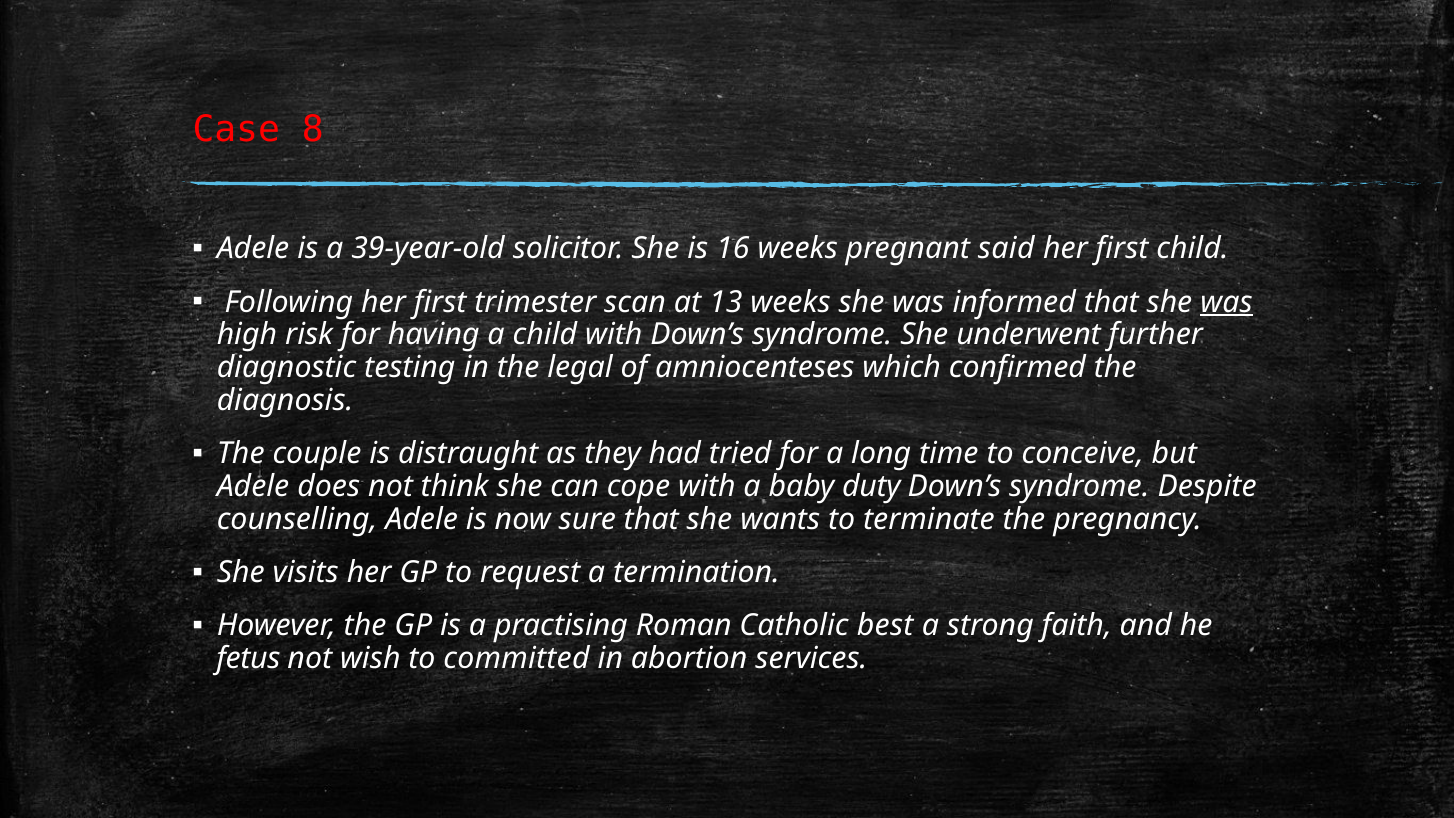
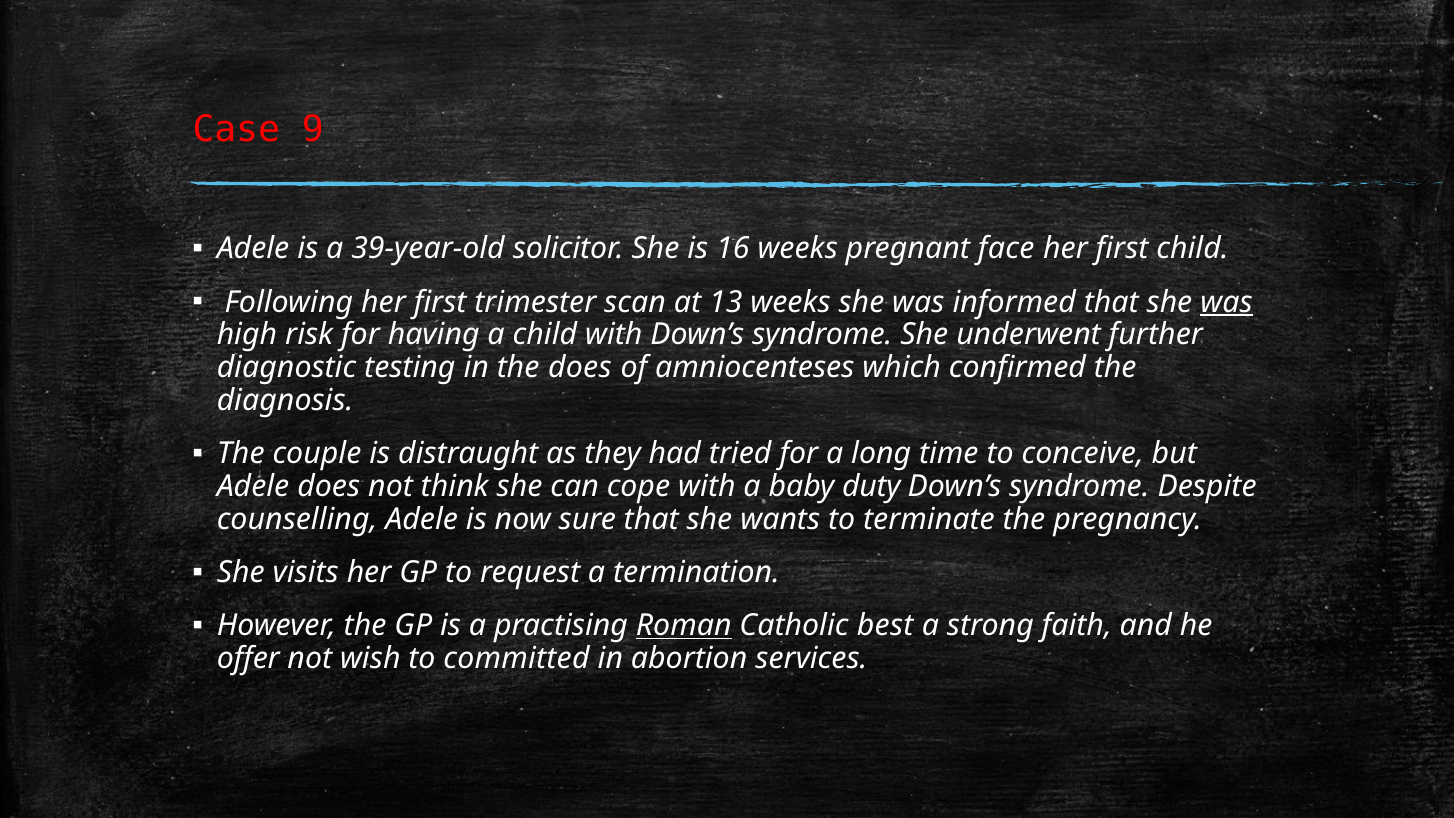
8: 8 -> 9
said: said -> face
the legal: legal -> does
Roman underline: none -> present
fetus: fetus -> offer
